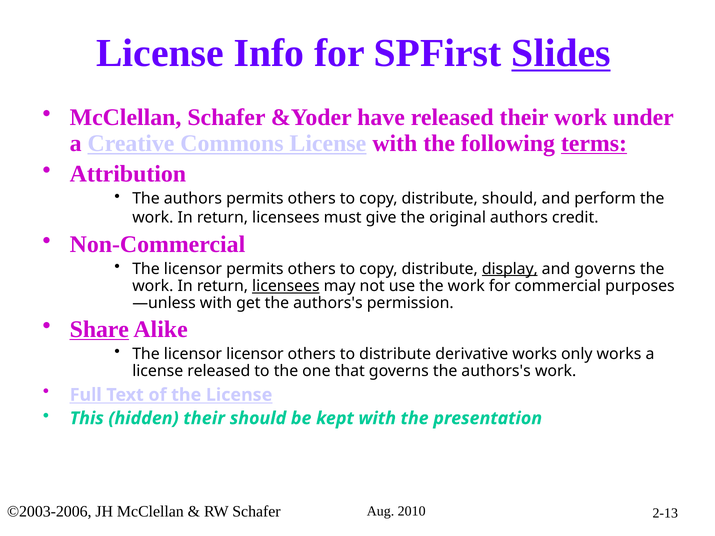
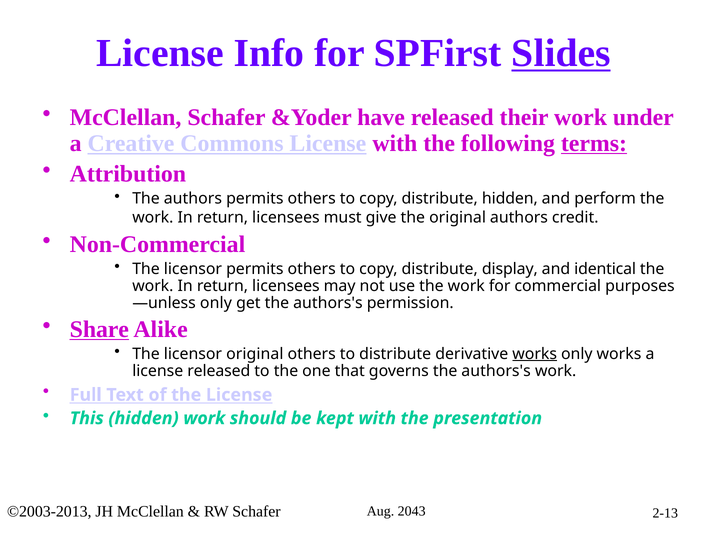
distribute should: should -> hidden
display underline: present -> none
and governs: governs -> identical
licensees at (286, 286) underline: present -> none
with at (216, 303): with -> only
licensor licensor: licensor -> original
works at (535, 354) underline: none -> present
hidden their: their -> work
©2003-2006: ©2003-2006 -> ©2003-2013
2010: 2010 -> 2043
